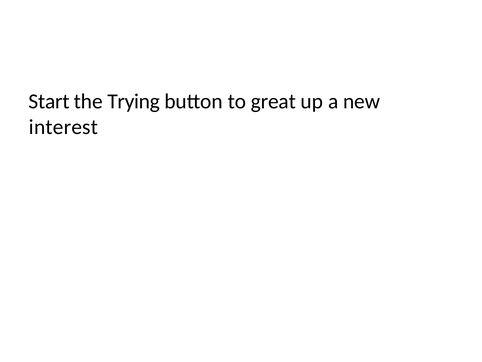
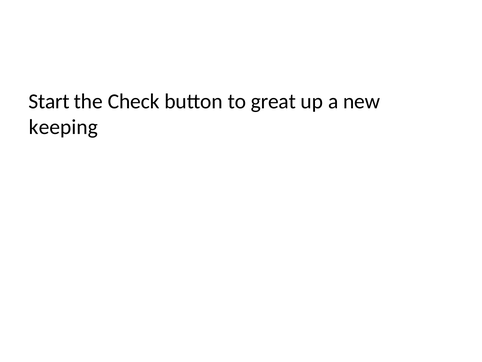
Trying: Trying -> Check
interest: interest -> keeping
